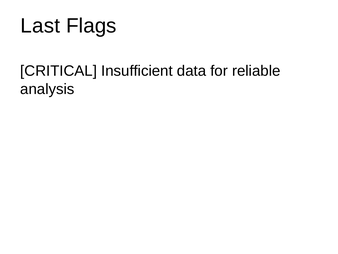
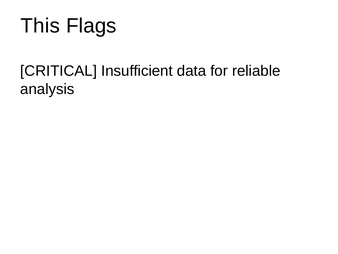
Last: Last -> This
